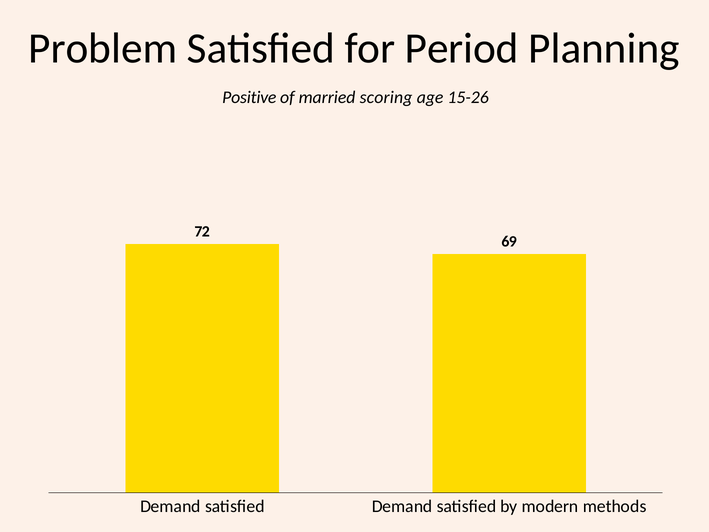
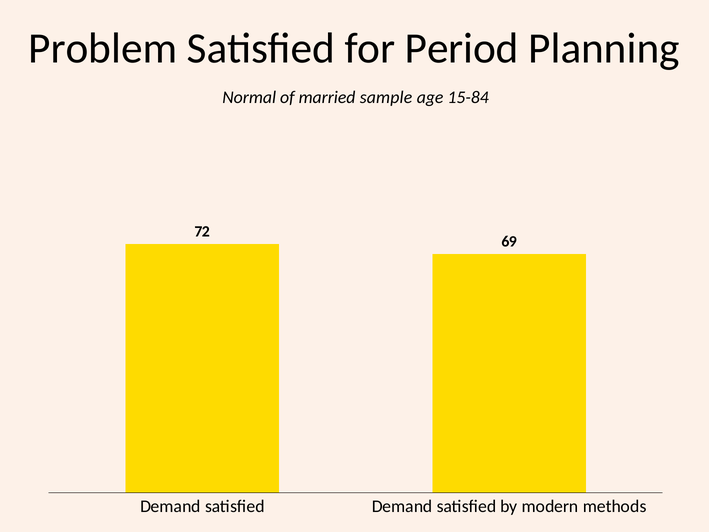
Positive: Positive -> Normal
scoring: scoring -> sample
15-26: 15-26 -> 15-84
